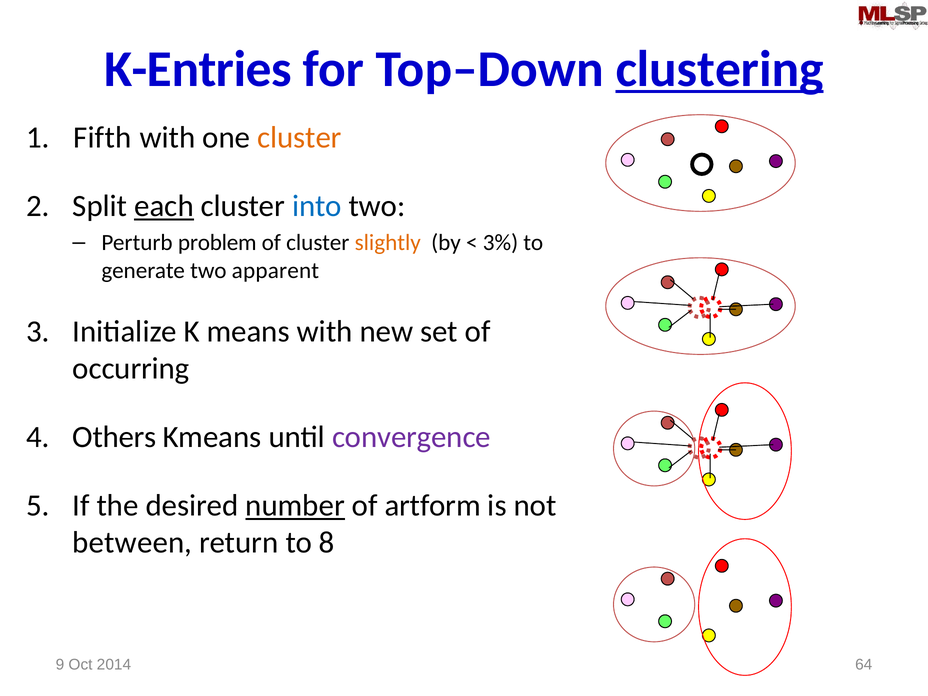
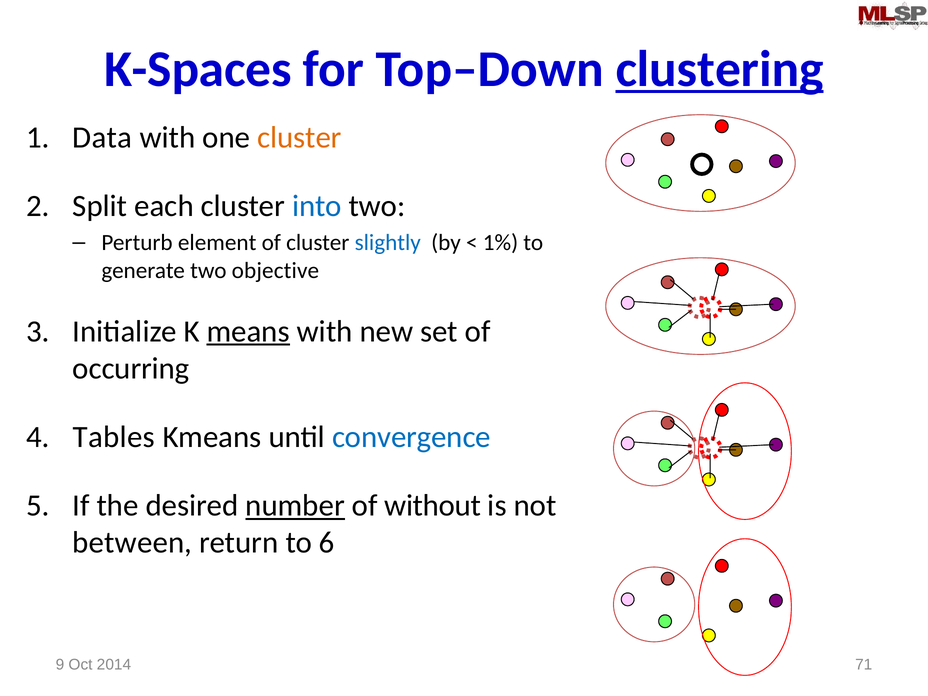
K-Entries: K-Entries -> K-Spaces
Fifth: Fifth -> Data
each underline: present -> none
problem: problem -> element
slightly colour: orange -> blue
3%: 3% -> 1%
apparent: apparent -> objective
means underline: none -> present
Others: Others -> Tables
convergence colour: purple -> blue
artform: artform -> without
8: 8 -> 6
64: 64 -> 71
